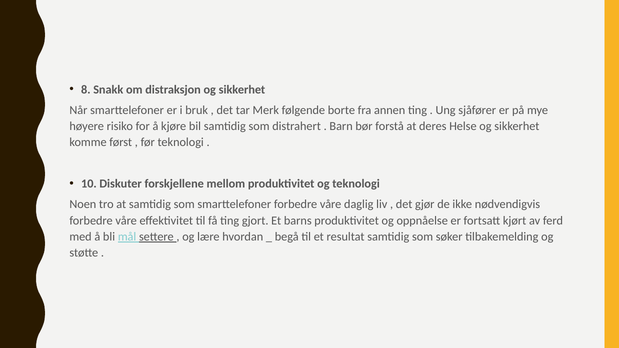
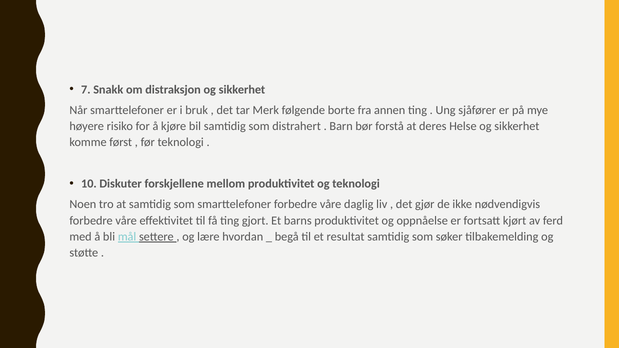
8: 8 -> 7
